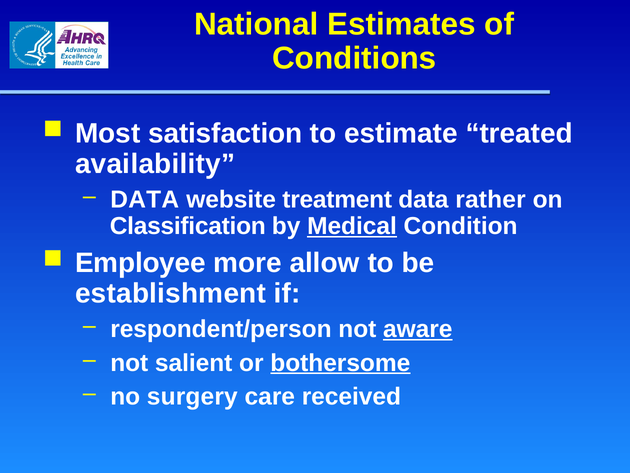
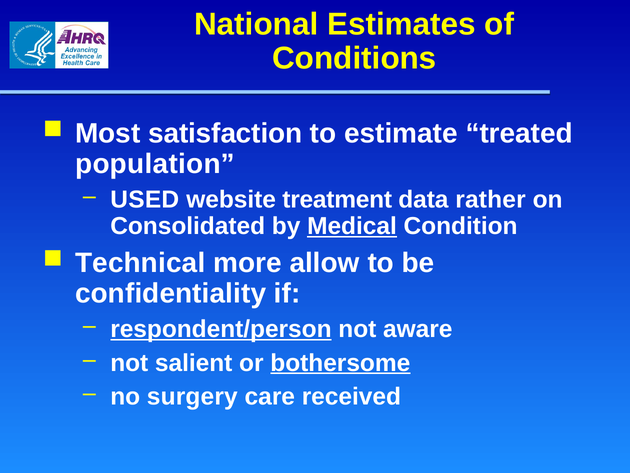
availability: availability -> population
DATA at (145, 200): DATA -> USED
Classification: Classification -> Consolidated
Employee: Employee -> Technical
establishment: establishment -> confidentiality
respondent/person underline: none -> present
aware underline: present -> none
